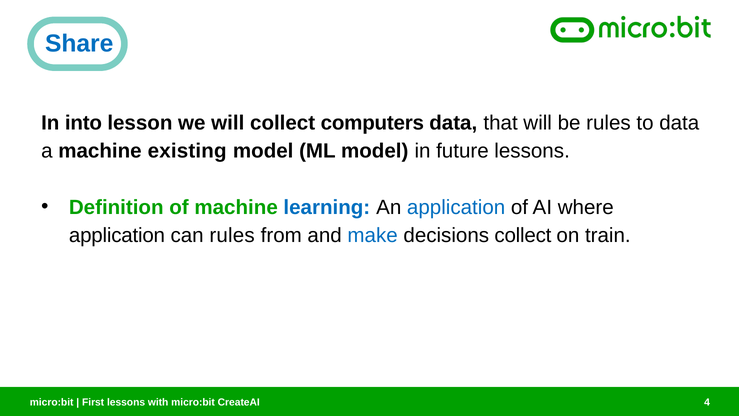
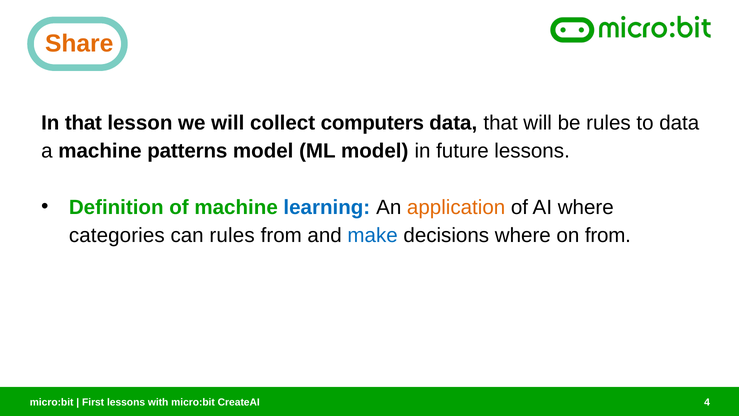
Share colour: blue -> orange
In into: into -> that
existing: existing -> patterns
application at (456, 207) colour: blue -> orange
application at (117, 235): application -> categories
decisions collect: collect -> where
on train: train -> from
